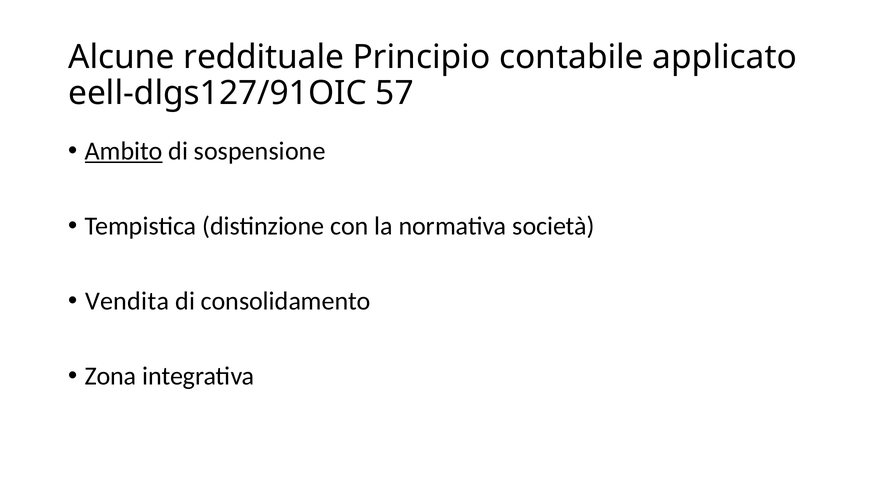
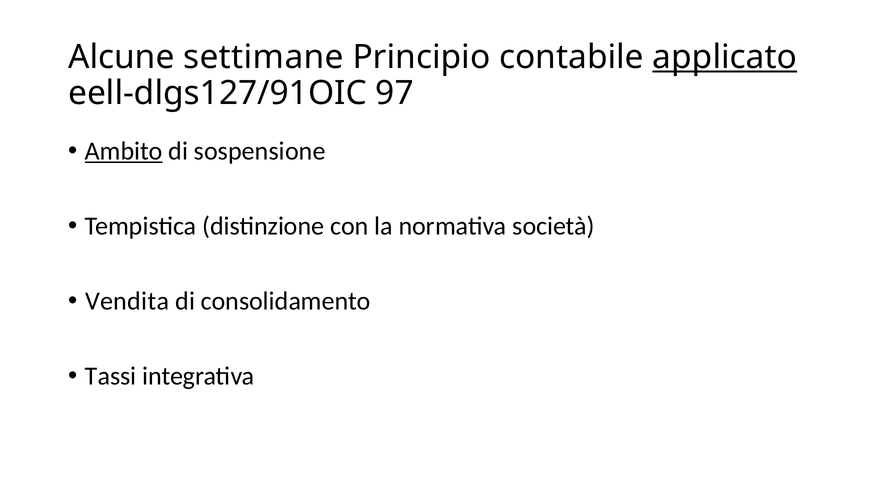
reddituale: reddituale -> settimane
applicato underline: none -> present
57: 57 -> 97
Zona: Zona -> Tassi
